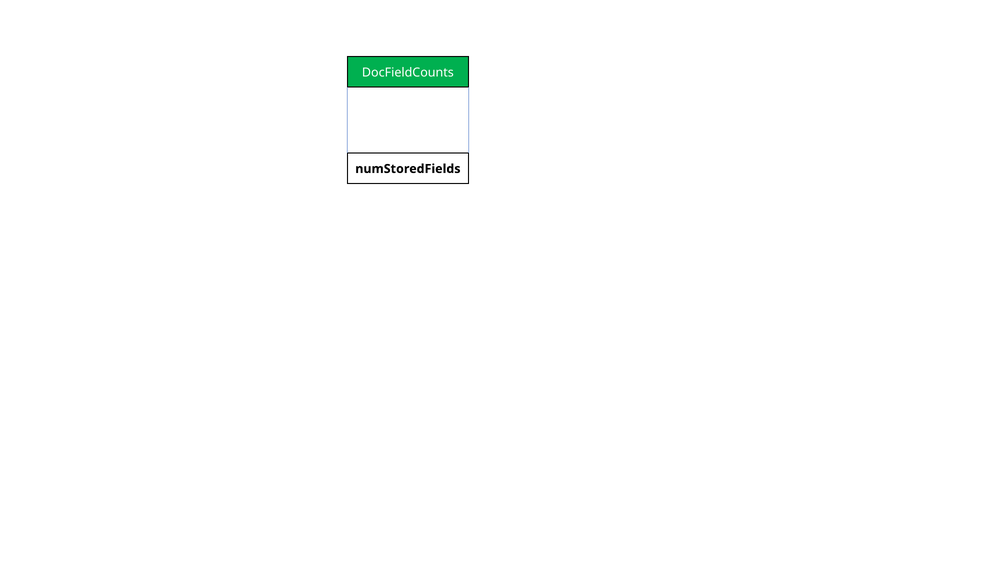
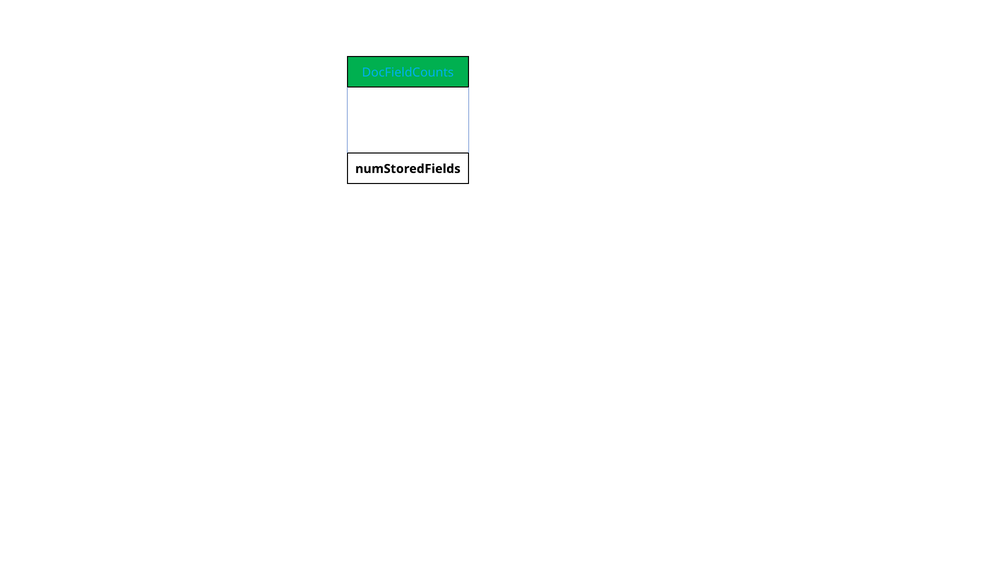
DocFieldCounts colour: white -> light blue
